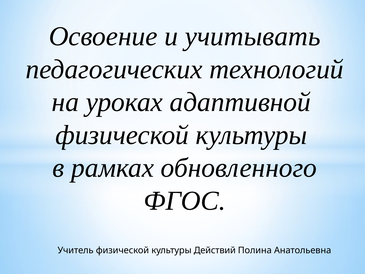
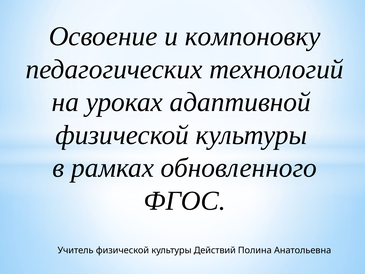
учитывать: учитывать -> компоновку
